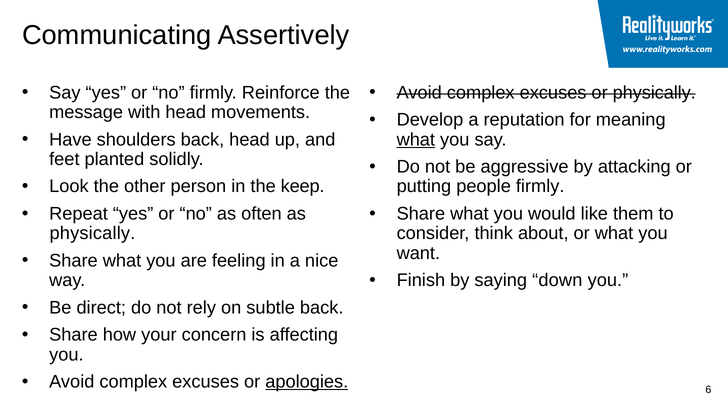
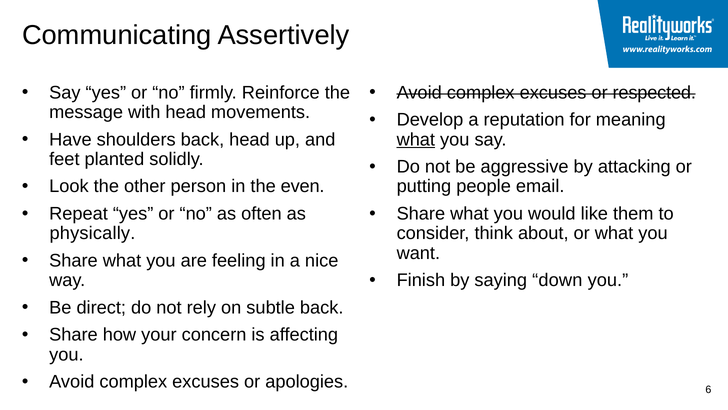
or physically: physically -> respected
keep: keep -> even
people firmly: firmly -> email
apologies underline: present -> none
